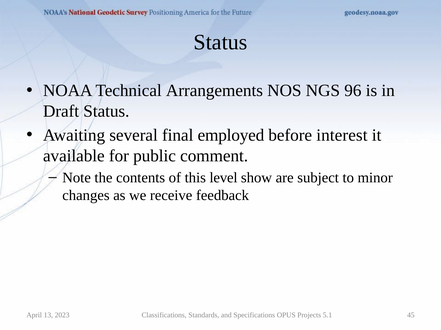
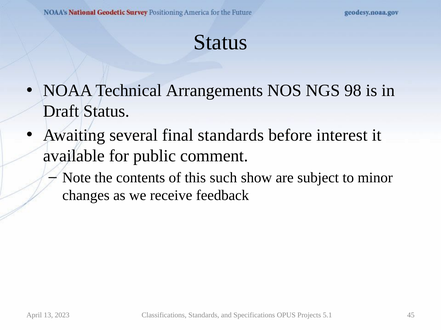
96: 96 -> 98
final employed: employed -> standards
level: level -> such
